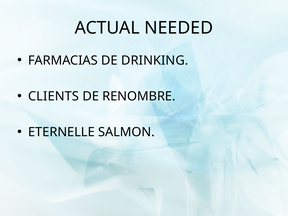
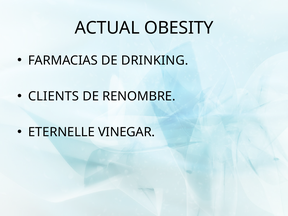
NEEDED: NEEDED -> OBESITY
SALMON: SALMON -> VINEGAR
